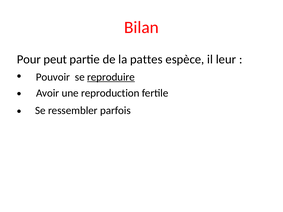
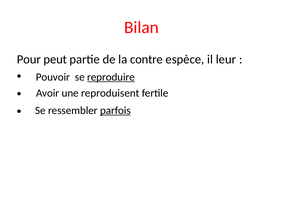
pattes: pattes -> contre
reproduction: reproduction -> reproduisent
parfois underline: none -> present
